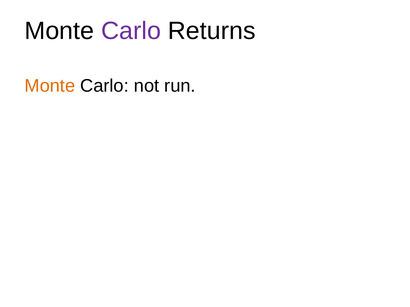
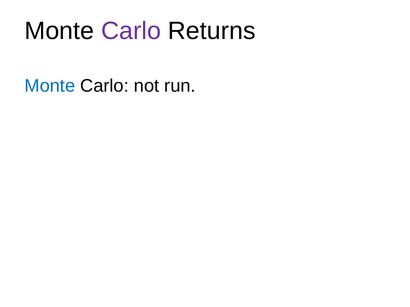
Monte at (50, 86) colour: orange -> blue
